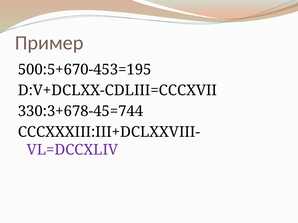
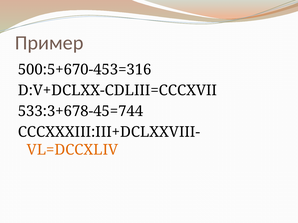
500:5+670-453=195: 500:5+670-453=195 -> 500:5+670-453=316
330:3+678-45=744: 330:3+678-45=744 -> 533:3+678-45=744
VL=DCCXLIV colour: purple -> orange
